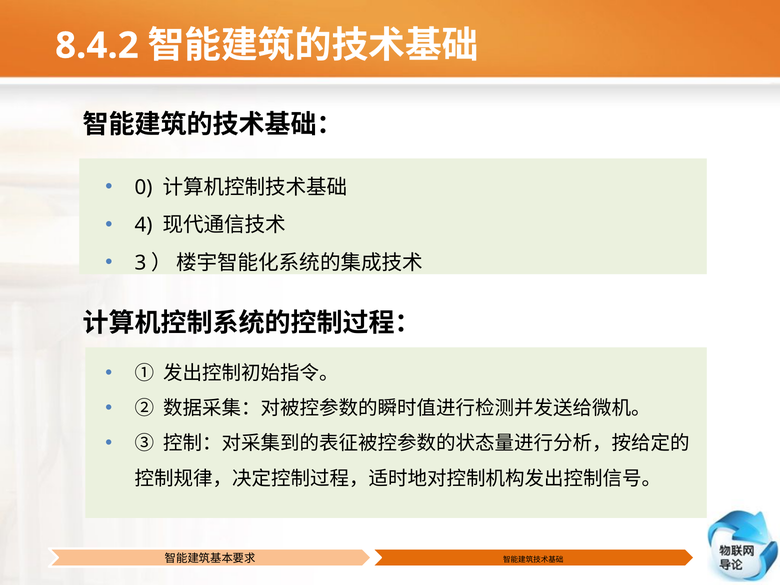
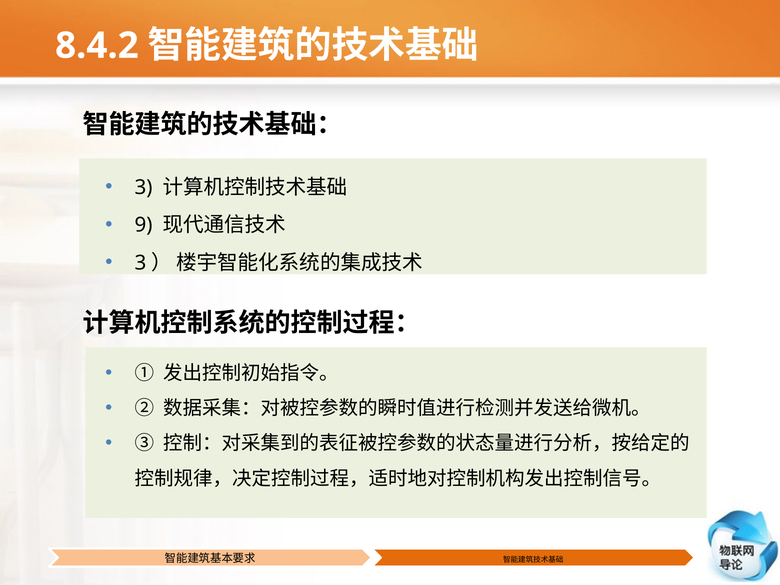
0 at (144, 187): 0 -> 3
4: 4 -> 9
